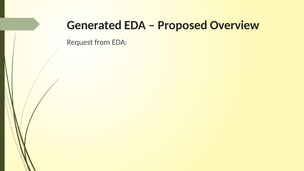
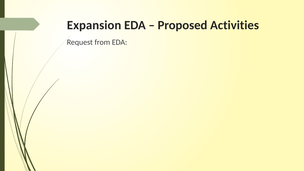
Generated: Generated -> Expansion
Overview: Overview -> Activities
